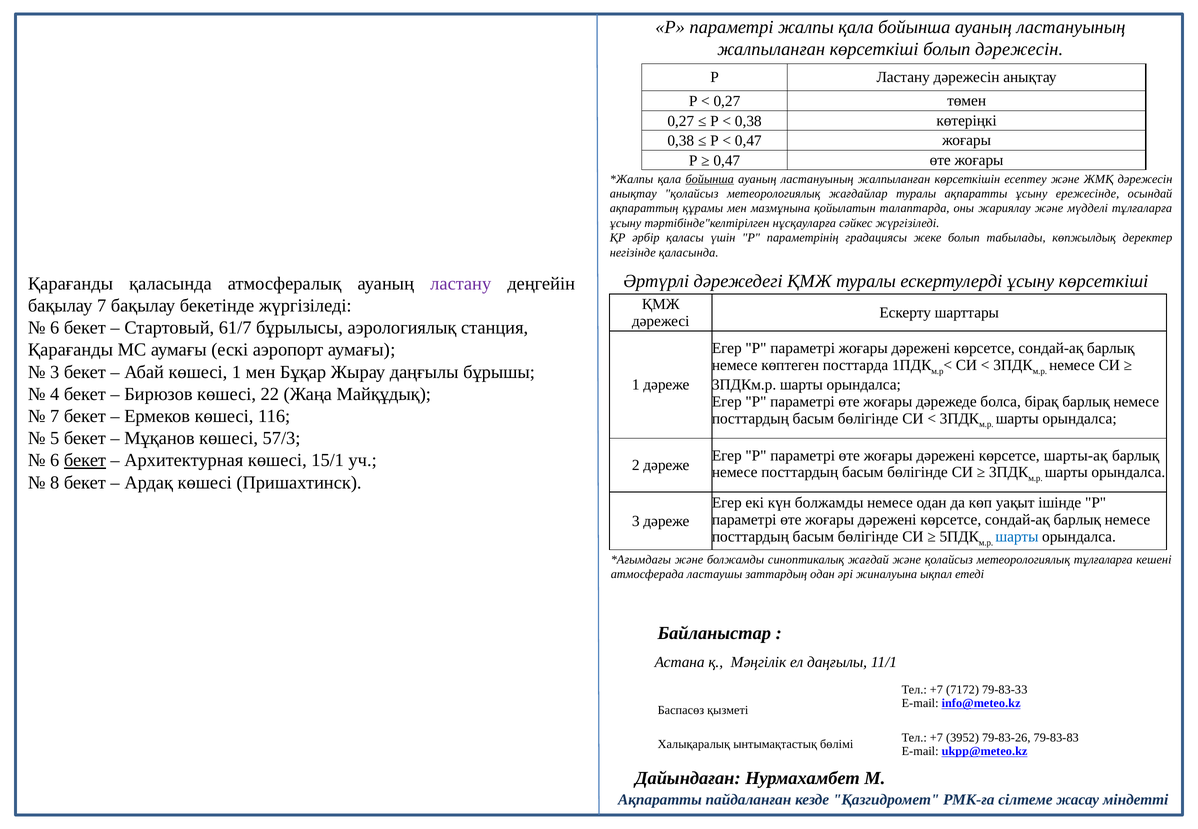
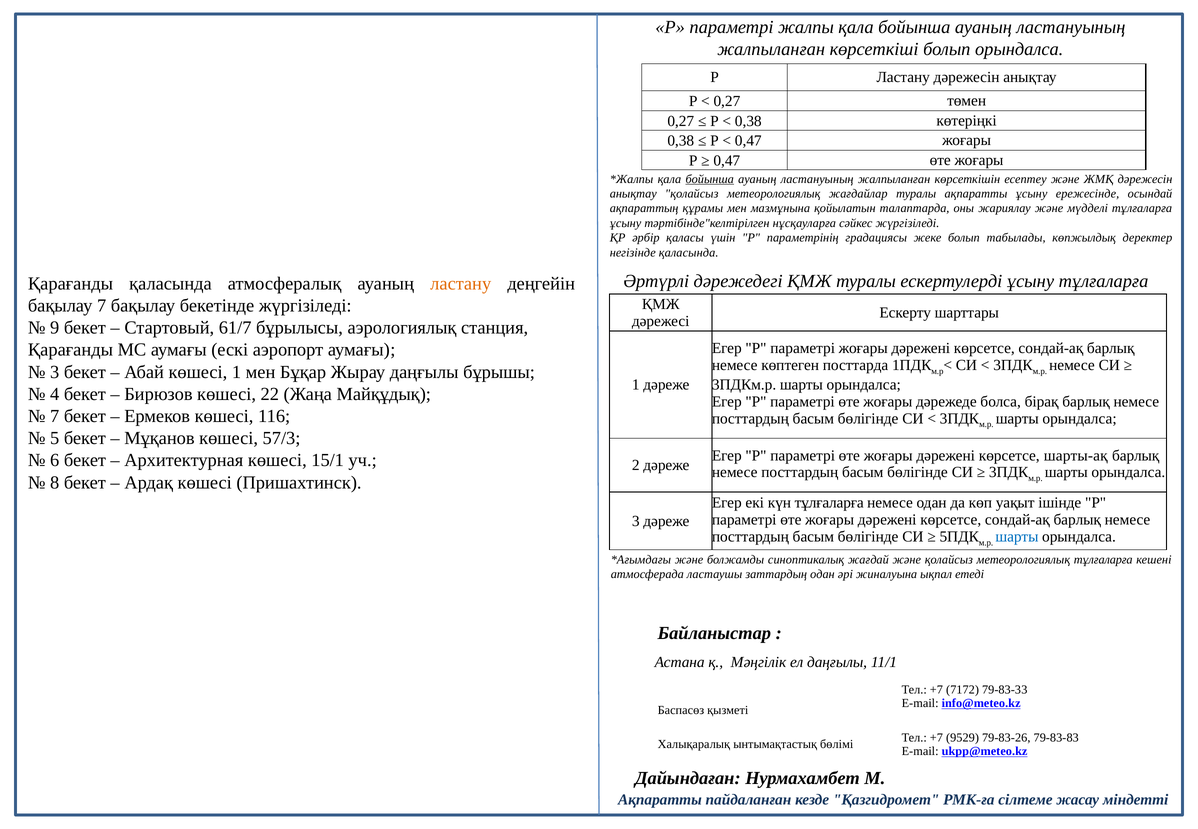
болып дәрежесін: дәрежесін -> орындалса
ұсыну көрсеткіші: көрсеткіші -> тұлғаларға
ластану at (461, 284) colour: purple -> orange
6 at (55, 328): 6 -> 9
бекет at (85, 461) underline: present -> none
күн болжамды: болжамды -> тұлғаларға
3952: 3952 -> 9529
